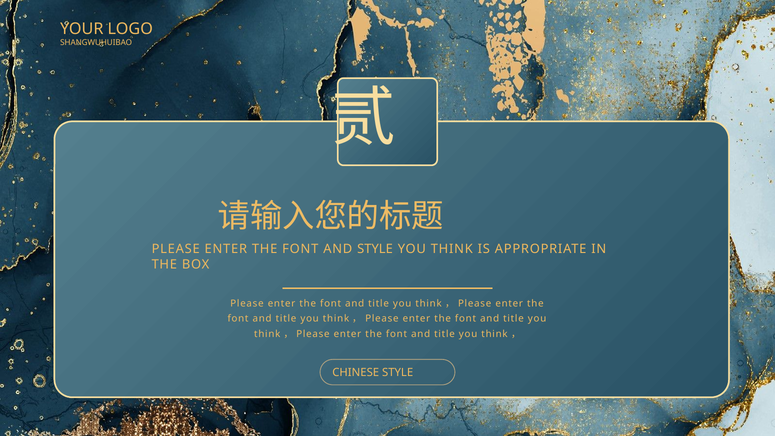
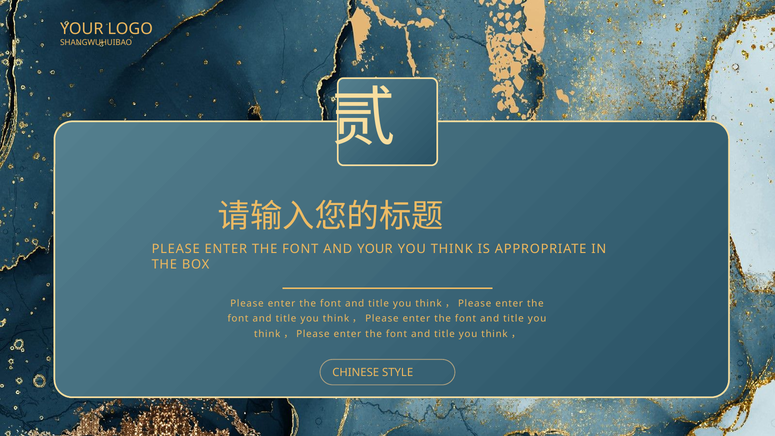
AND STYLE: STYLE -> YOUR
